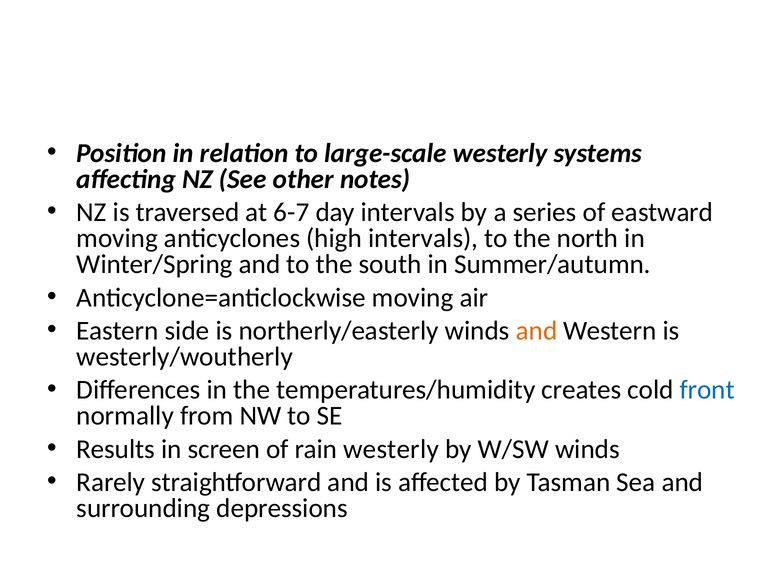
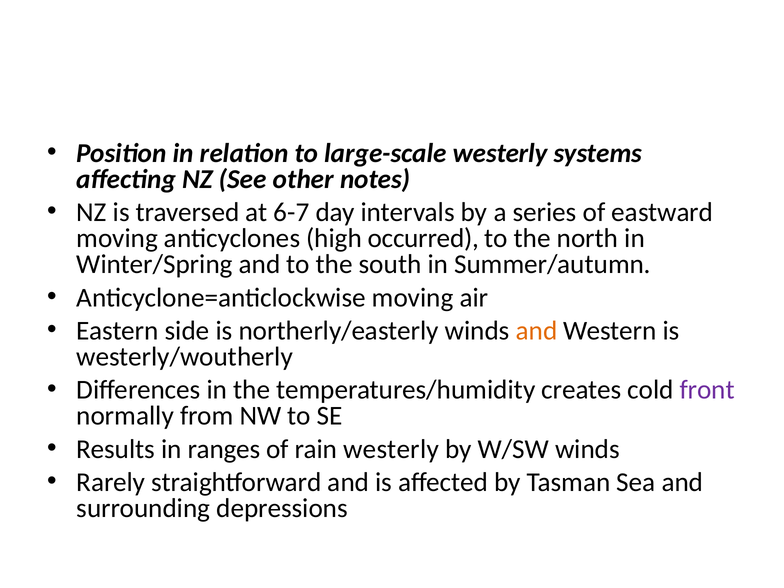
high intervals: intervals -> occurred
front colour: blue -> purple
screen: screen -> ranges
